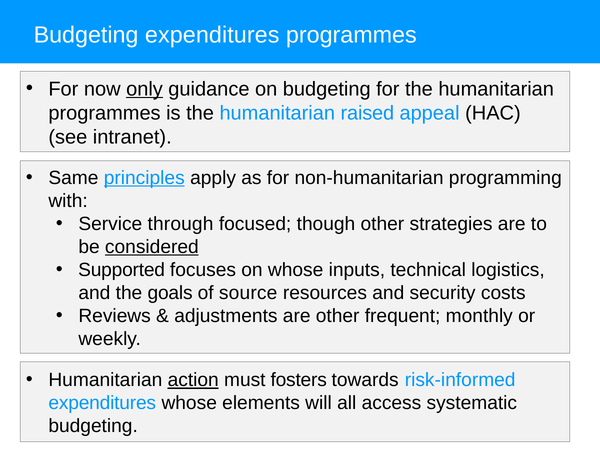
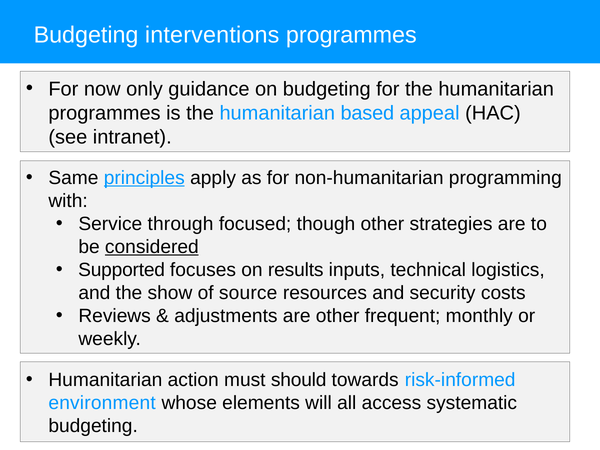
Budgeting expenditures: expenditures -> interventions
only underline: present -> none
raised: raised -> based
on whose: whose -> results
goals: goals -> show
action underline: present -> none
fosters: fosters -> should
expenditures at (102, 403): expenditures -> environment
